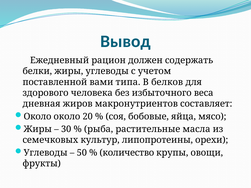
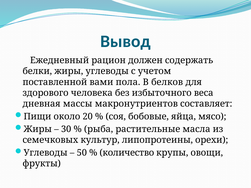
типа: типа -> пола
жиров: жиров -> массы
Около at (37, 117): Около -> Пищи
